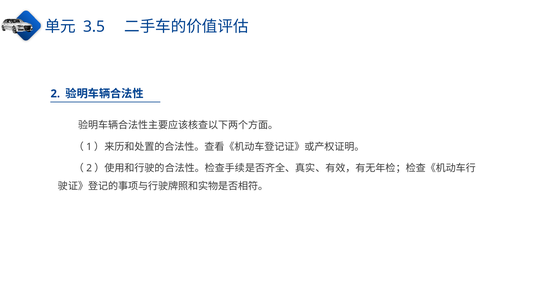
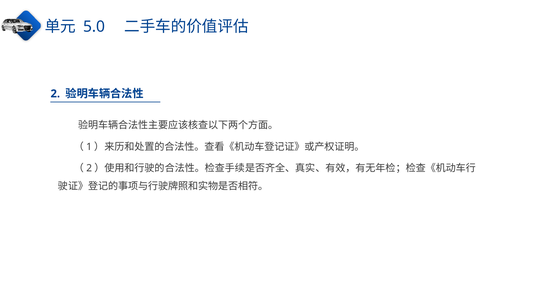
3.5: 3.5 -> 5.0
